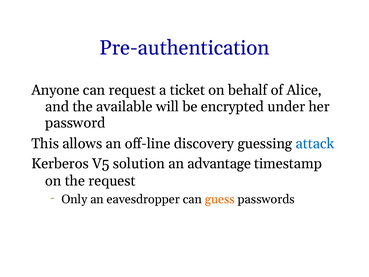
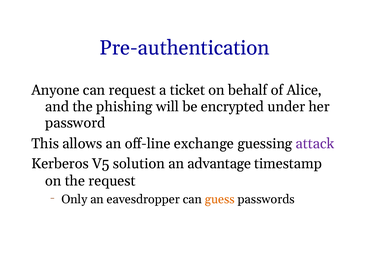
available: available -> phishing
discovery: discovery -> exchange
attack colour: blue -> purple
